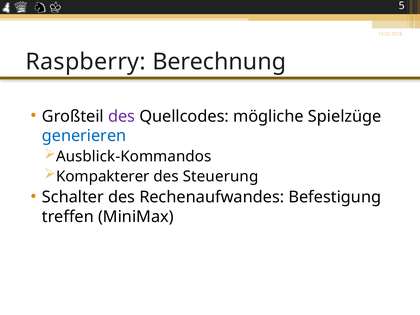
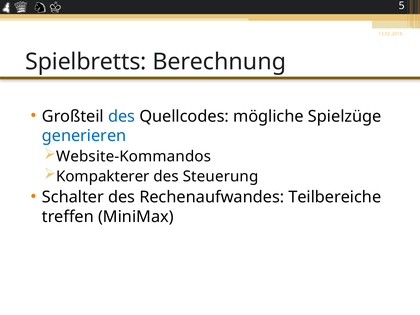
Raspberry: Raspberry -> Spielbretts
des at (122, 116) colour: purple -> blue
Ausblick-Kommandos: Ausblick-Kommandos -> Website-Kommandos
Befestigung: Befestigung -> Teilbereiche
